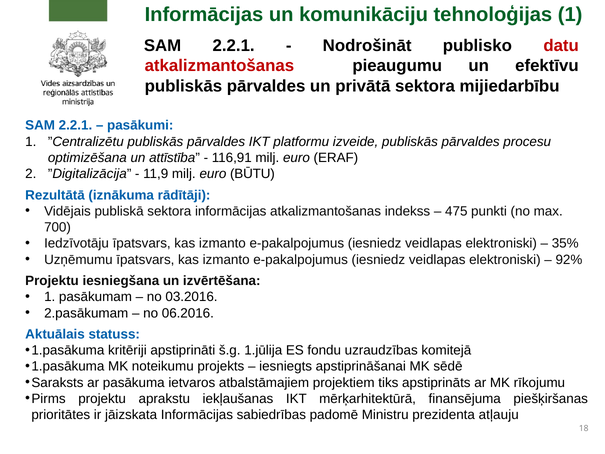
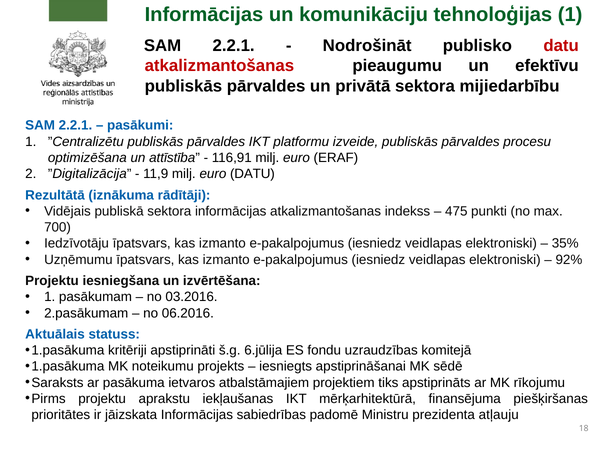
euro BŪTU: BŪTU -> DATU
1.jūlija: 1.jūlija -> 6.jūlija
